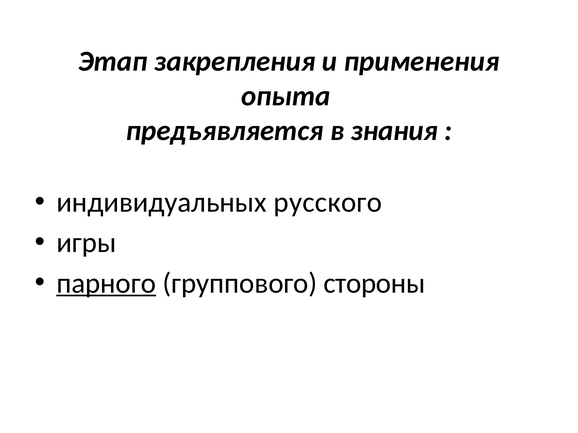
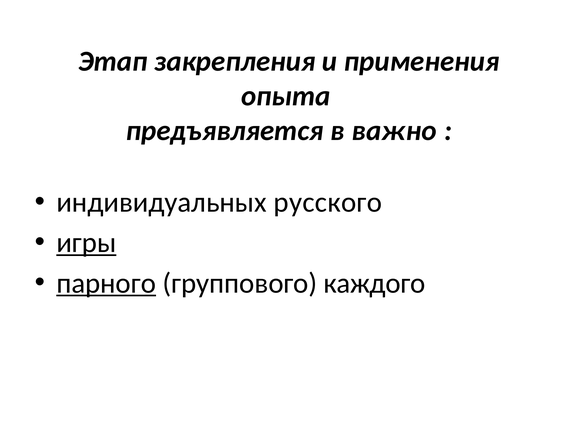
знания: знания -> важно
игры underline: none -> present
стороны: стороны -> каждого
